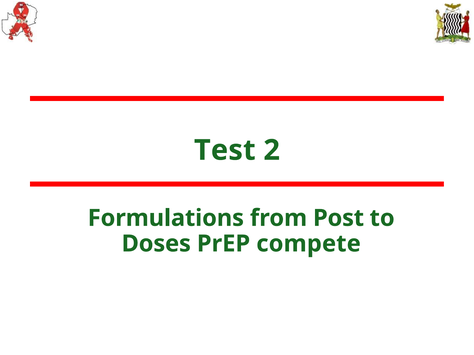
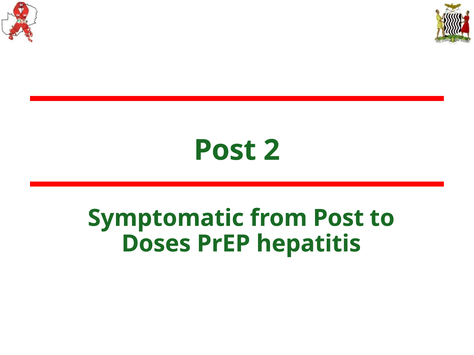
Test at (225, 150): Test -> Post
Formulations: Formulations -> Symptomatic
compete: compete -> hepatitis
